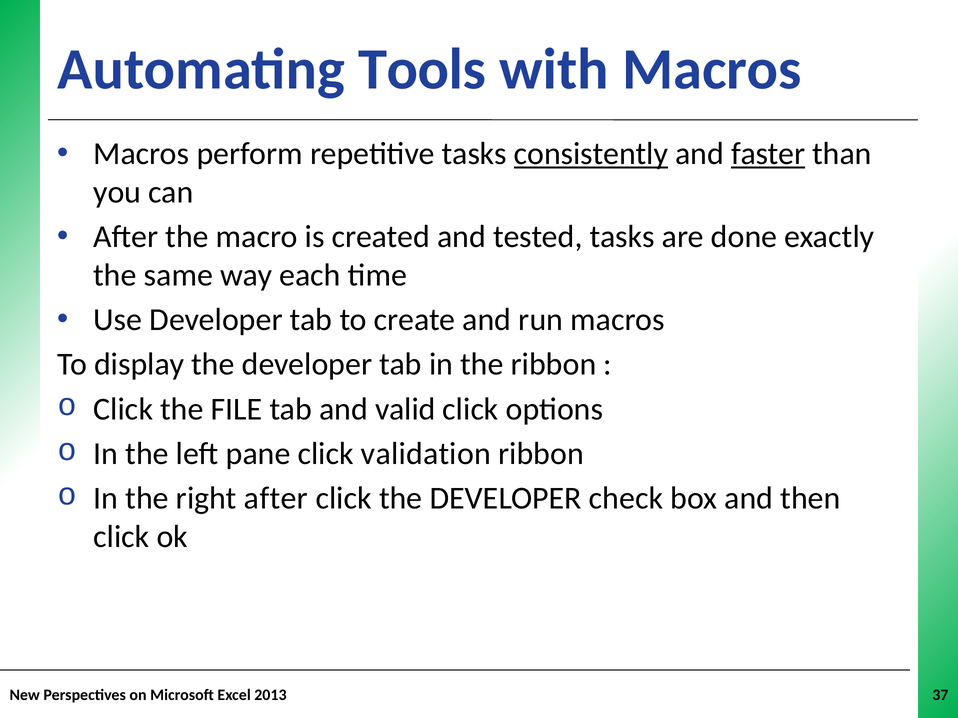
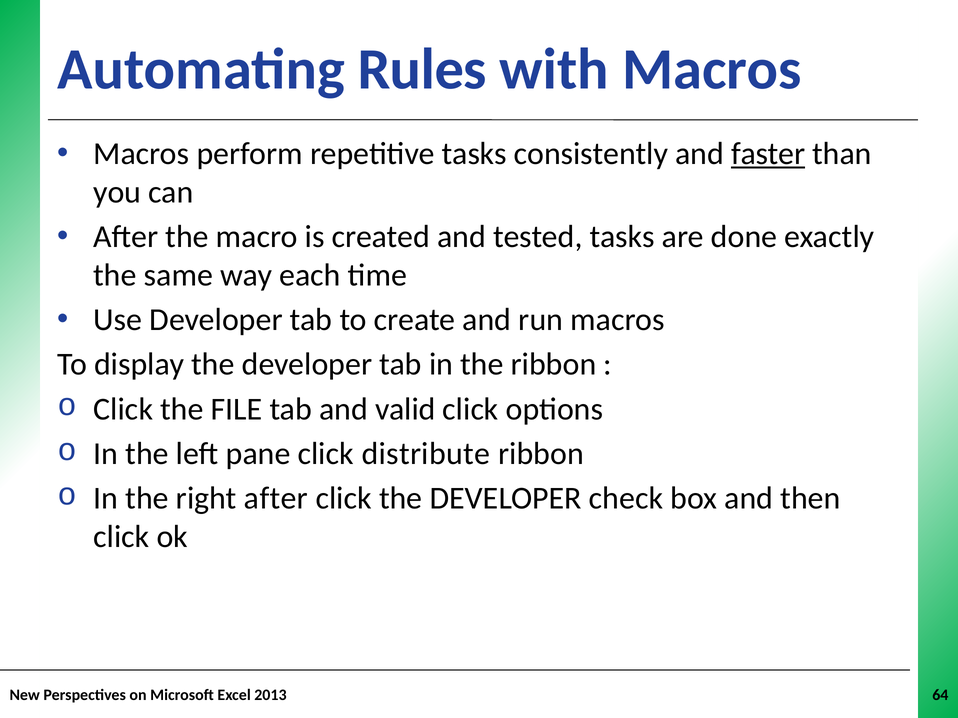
Tools: Tools -> Rules
consistently underline: present -> none
validation: validation -> distribute
37: 37 -> 64
